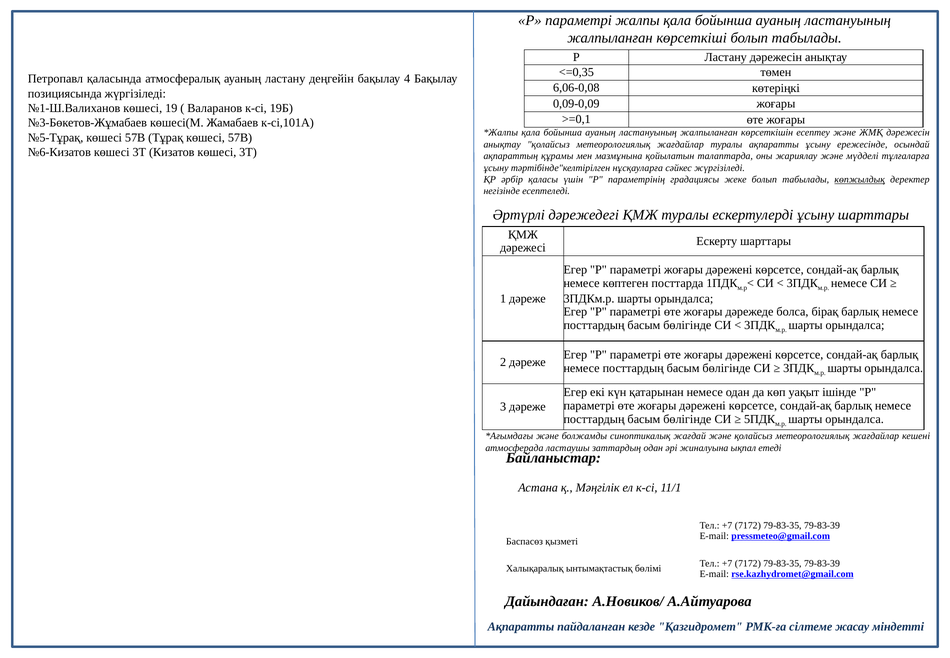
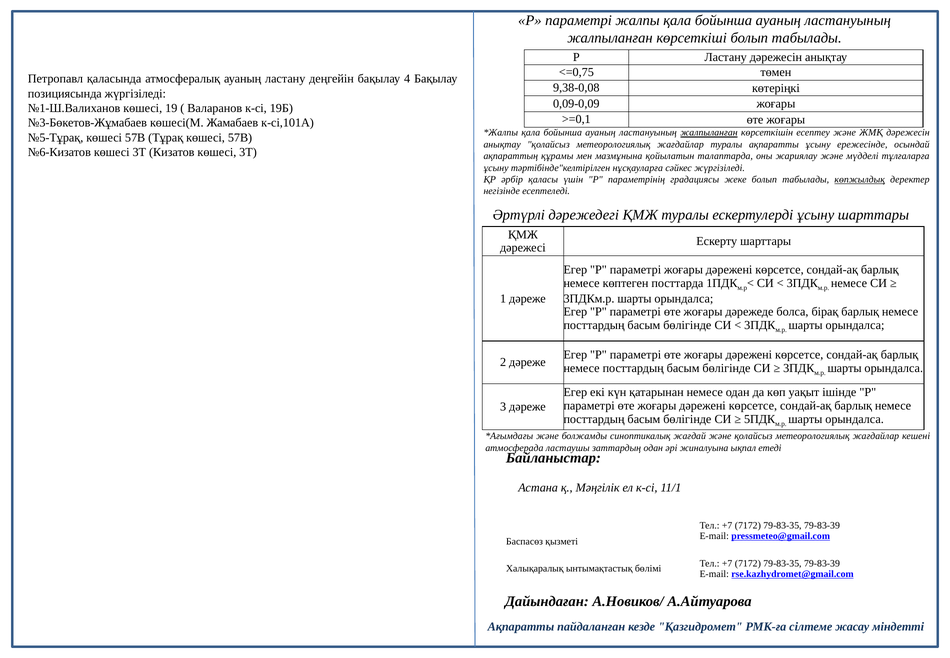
<=0,35: <=0,35 -> <=0,75
6,06-0,08: 6,06-0,08 -> 9,38-0,08
жалпыланған at (709, 133) underline: none -> present
